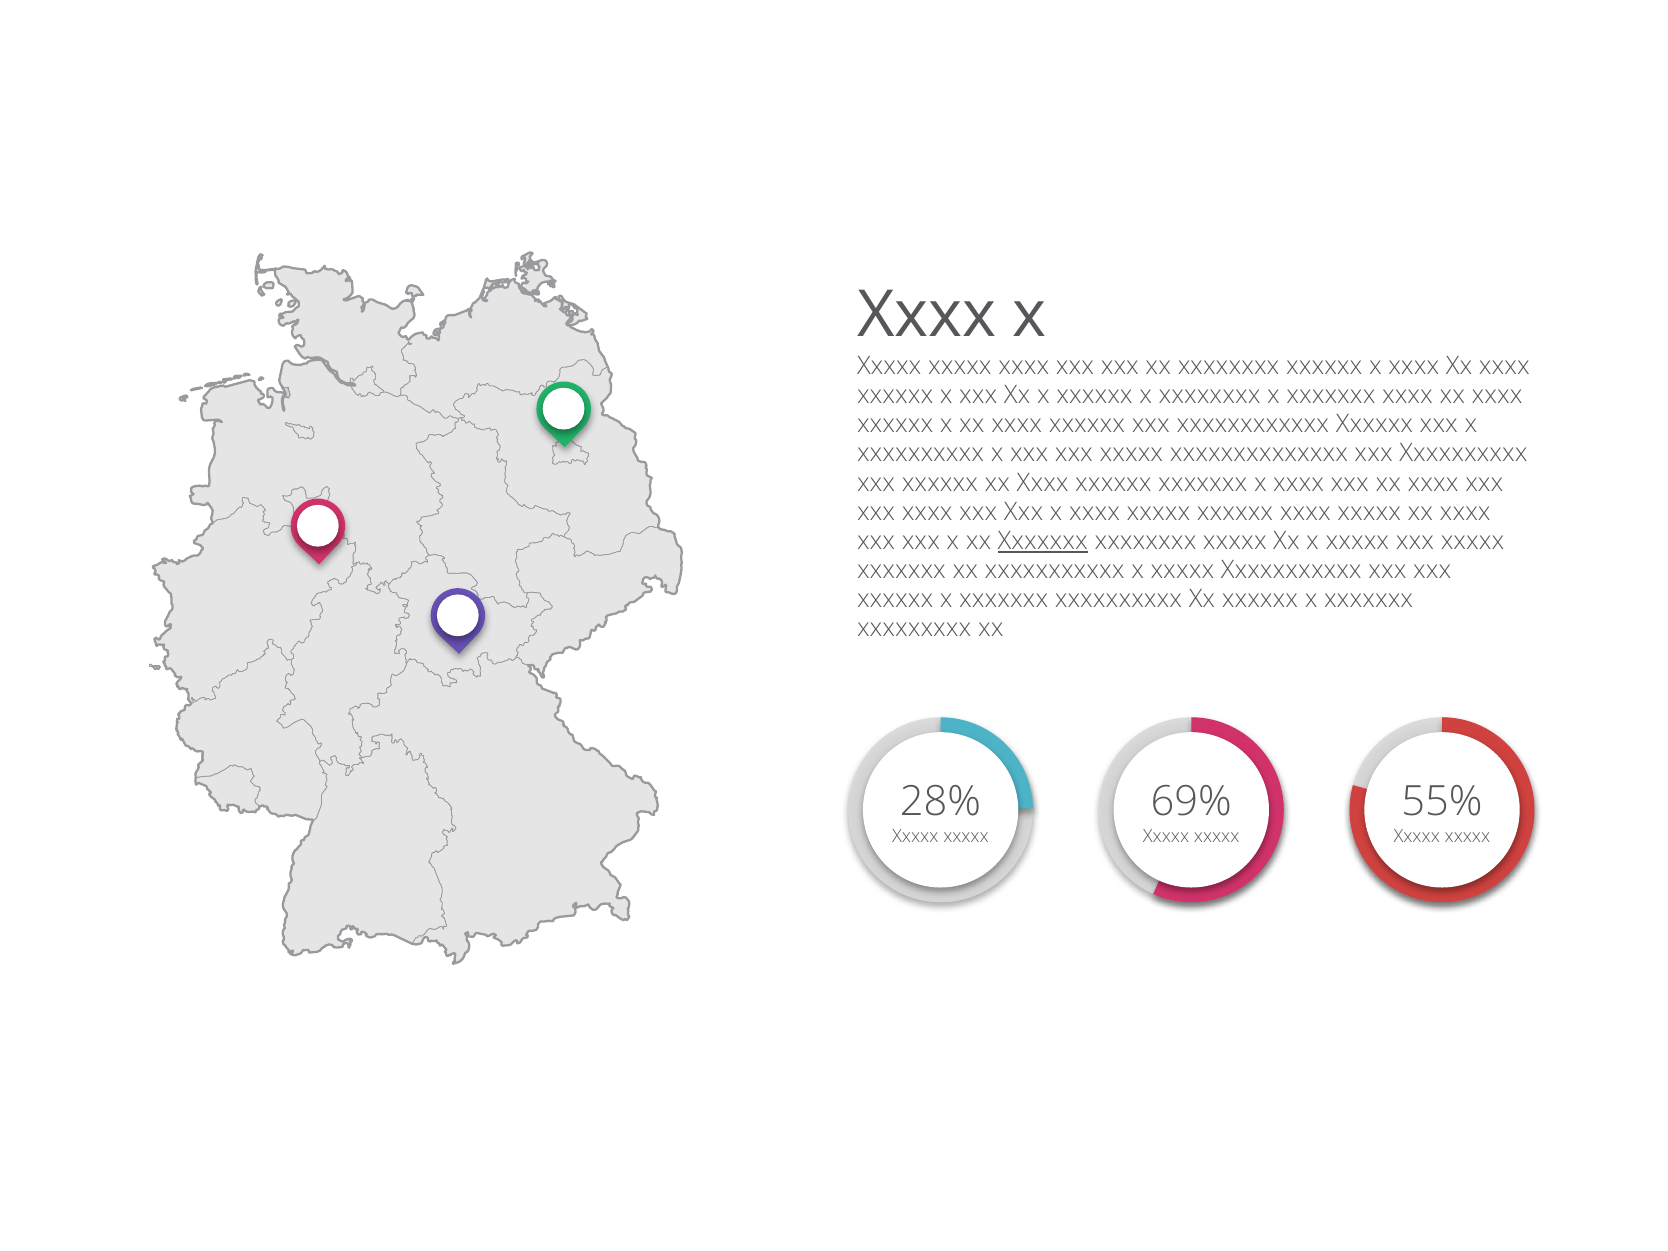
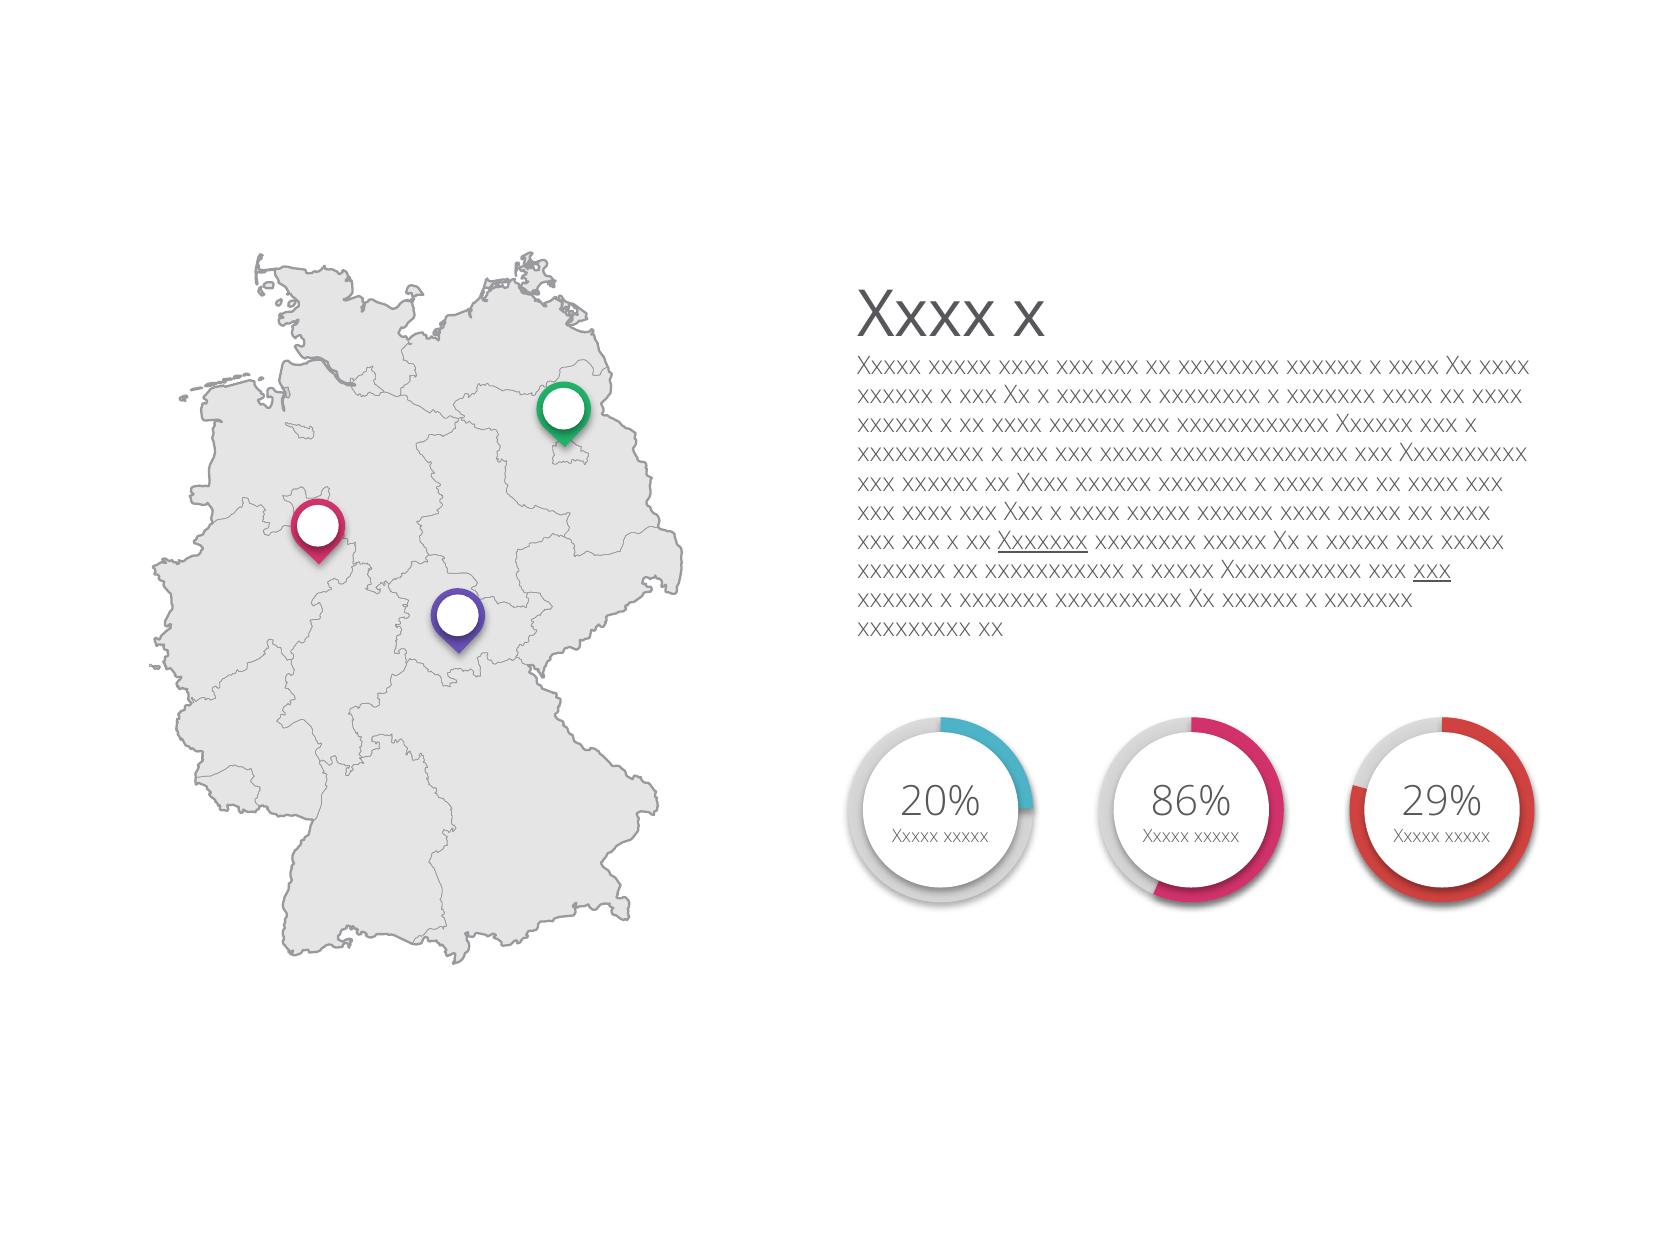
xxx at (1432, 570) underline: none -> present
28%: 28% -> 20%
69%: 69% -> 86%
55%: 55% -> 29%
